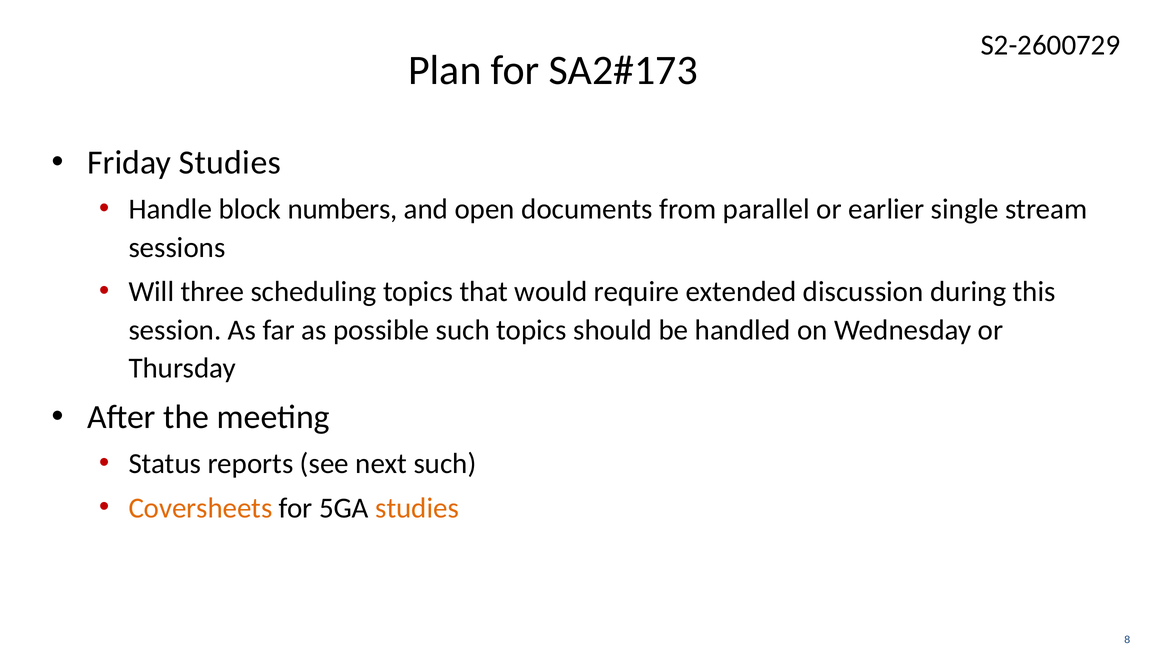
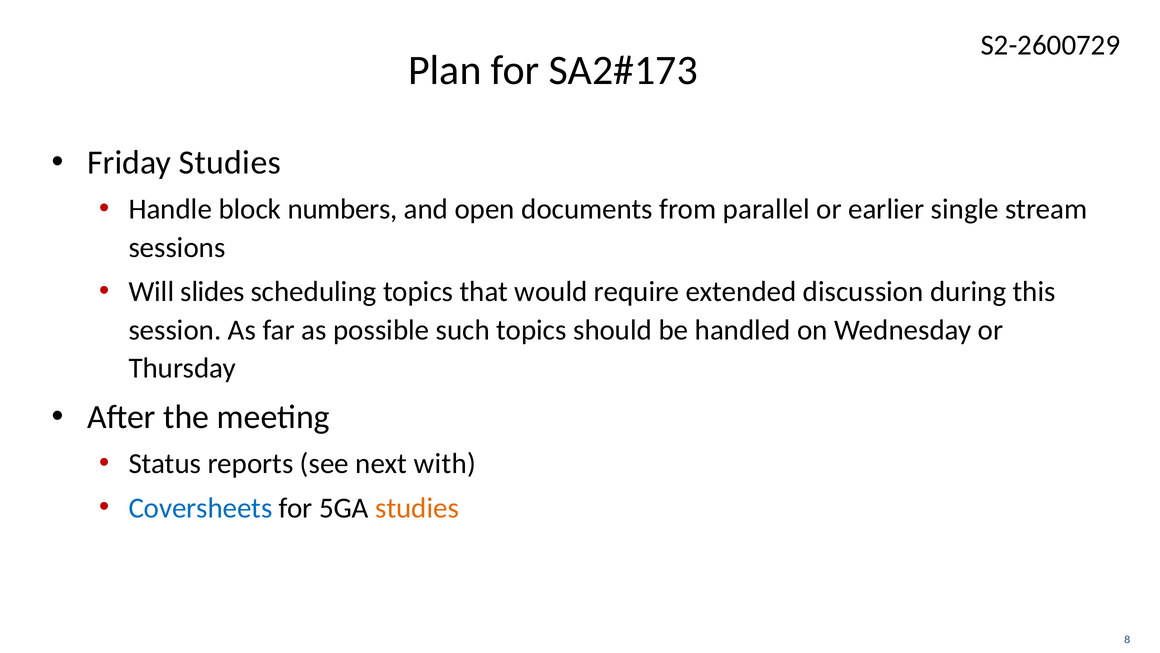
three: three -> slides
next such: such -> with
Coversheets colour: orange -> blue
